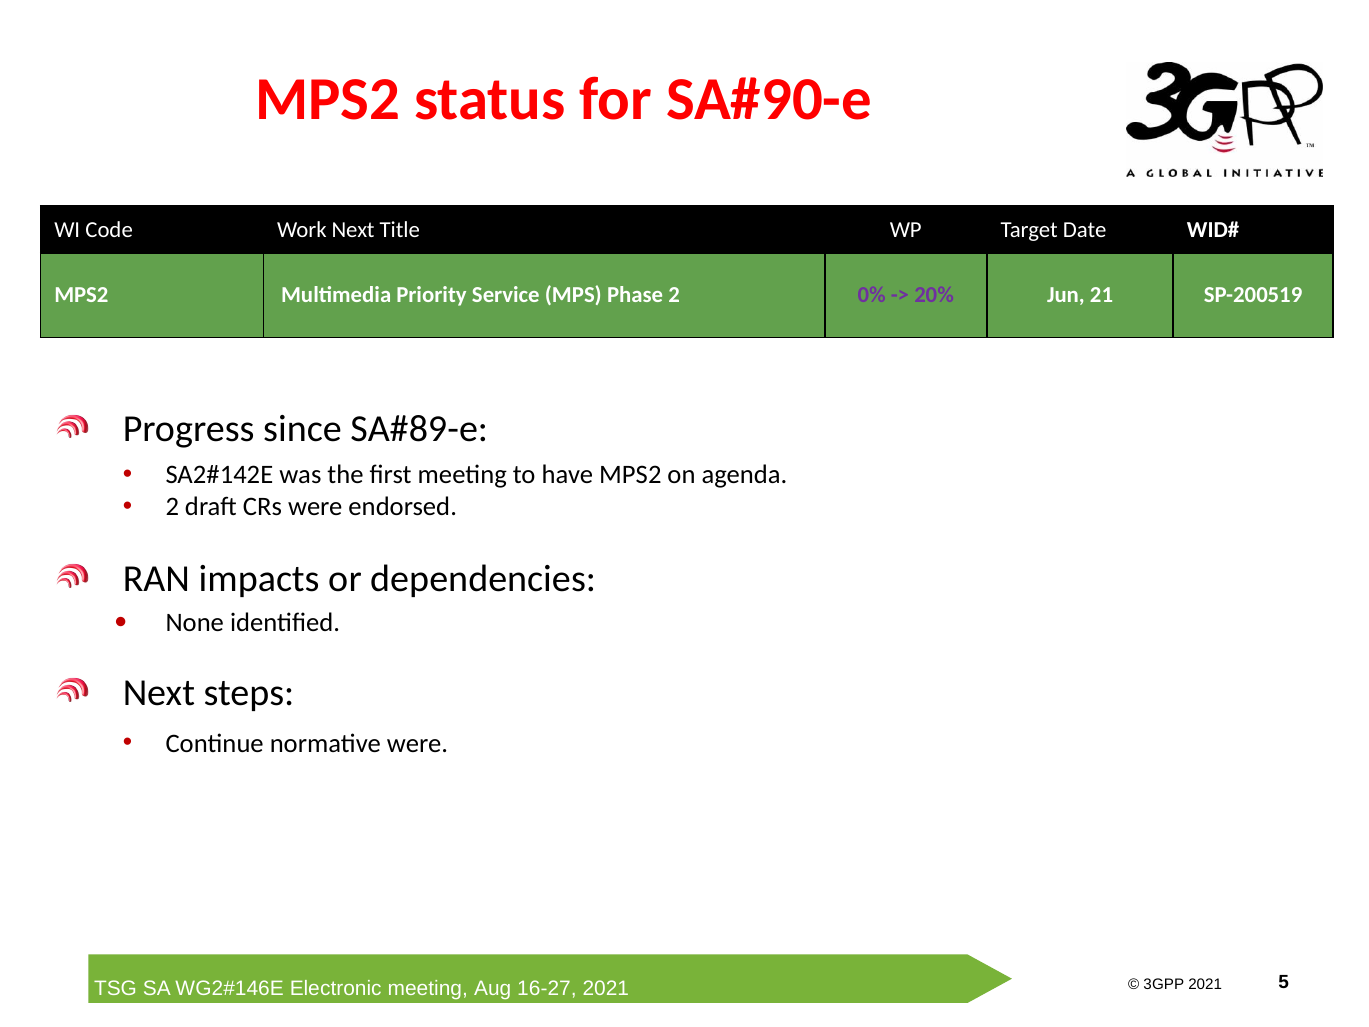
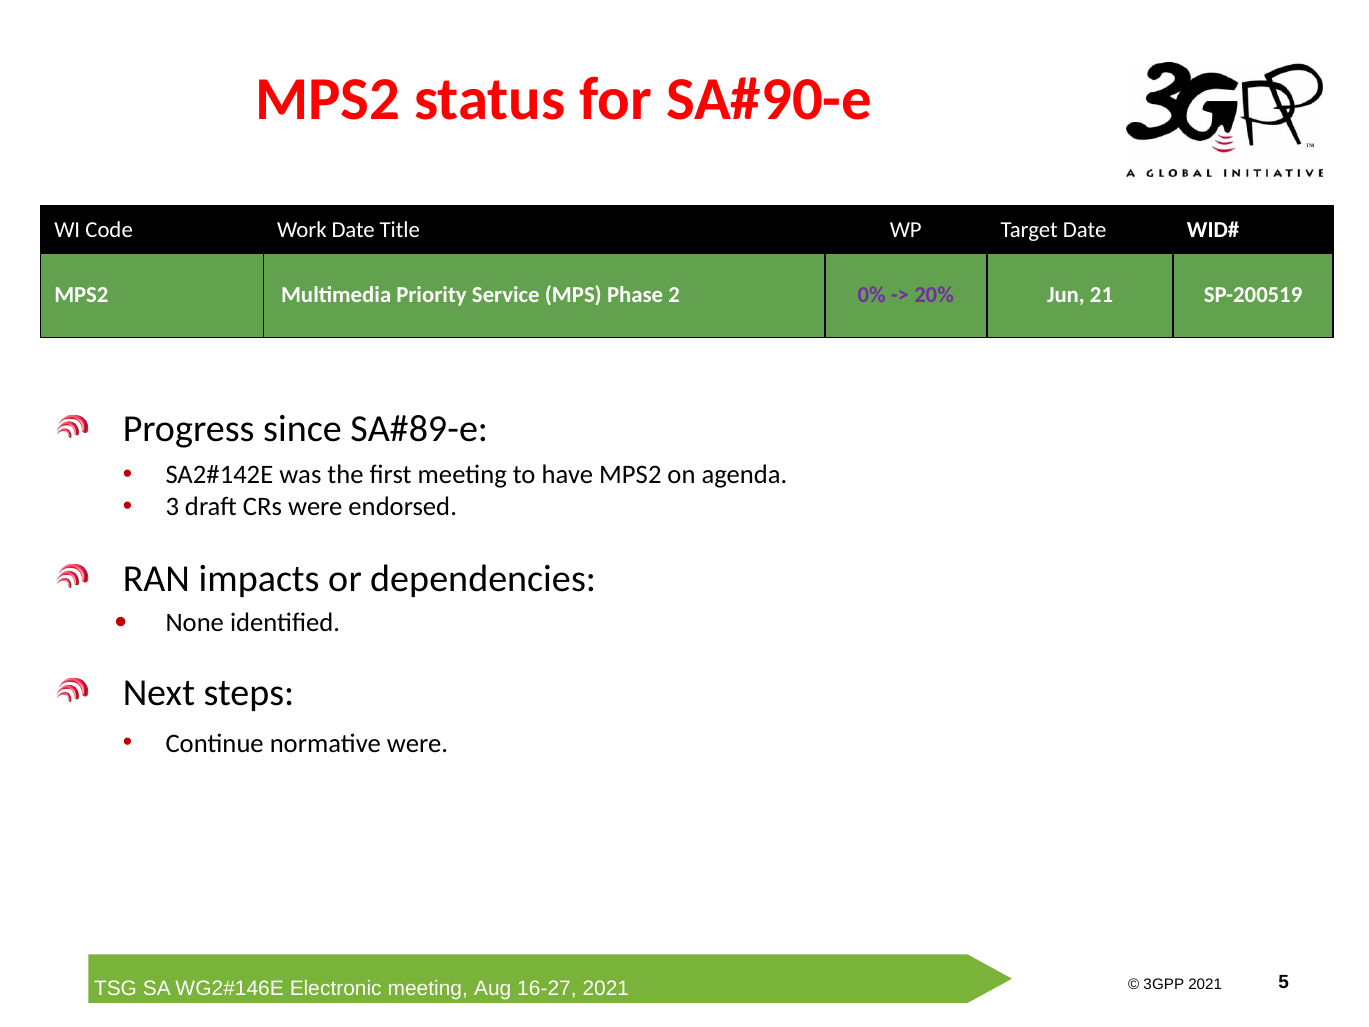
Work Next: Next -> Date
2 at (172, 507): 2 -> 3
